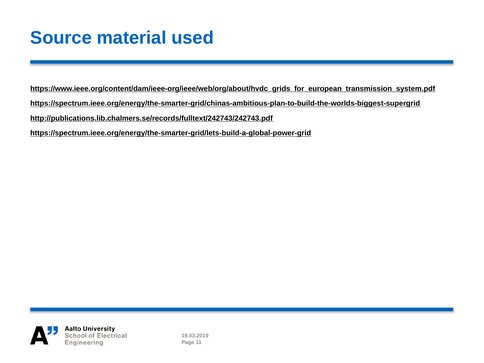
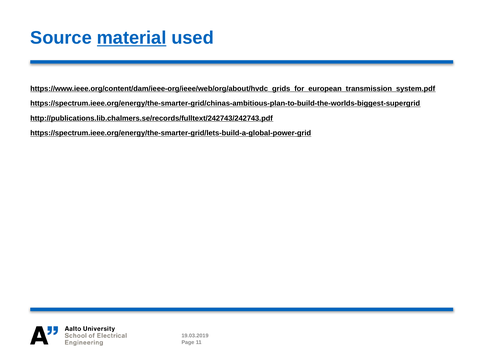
material underline: none -> present
